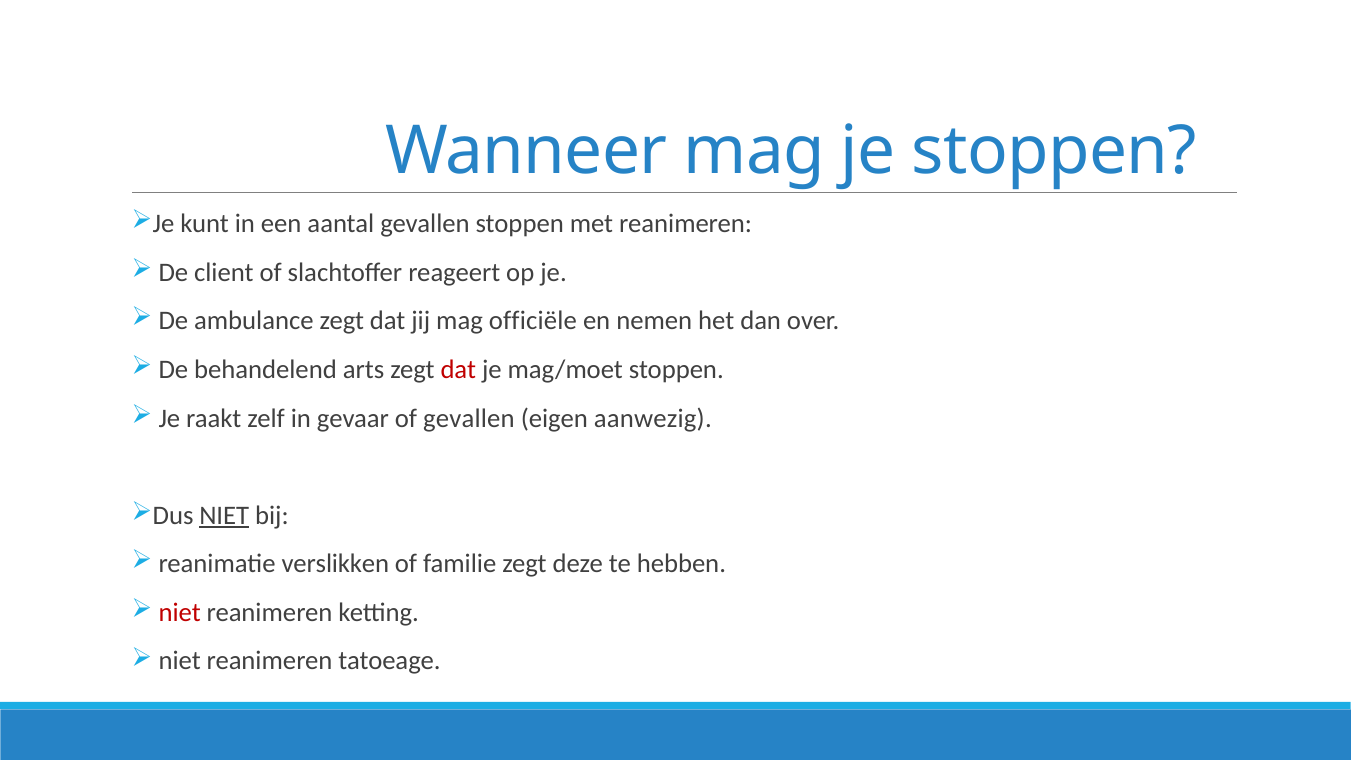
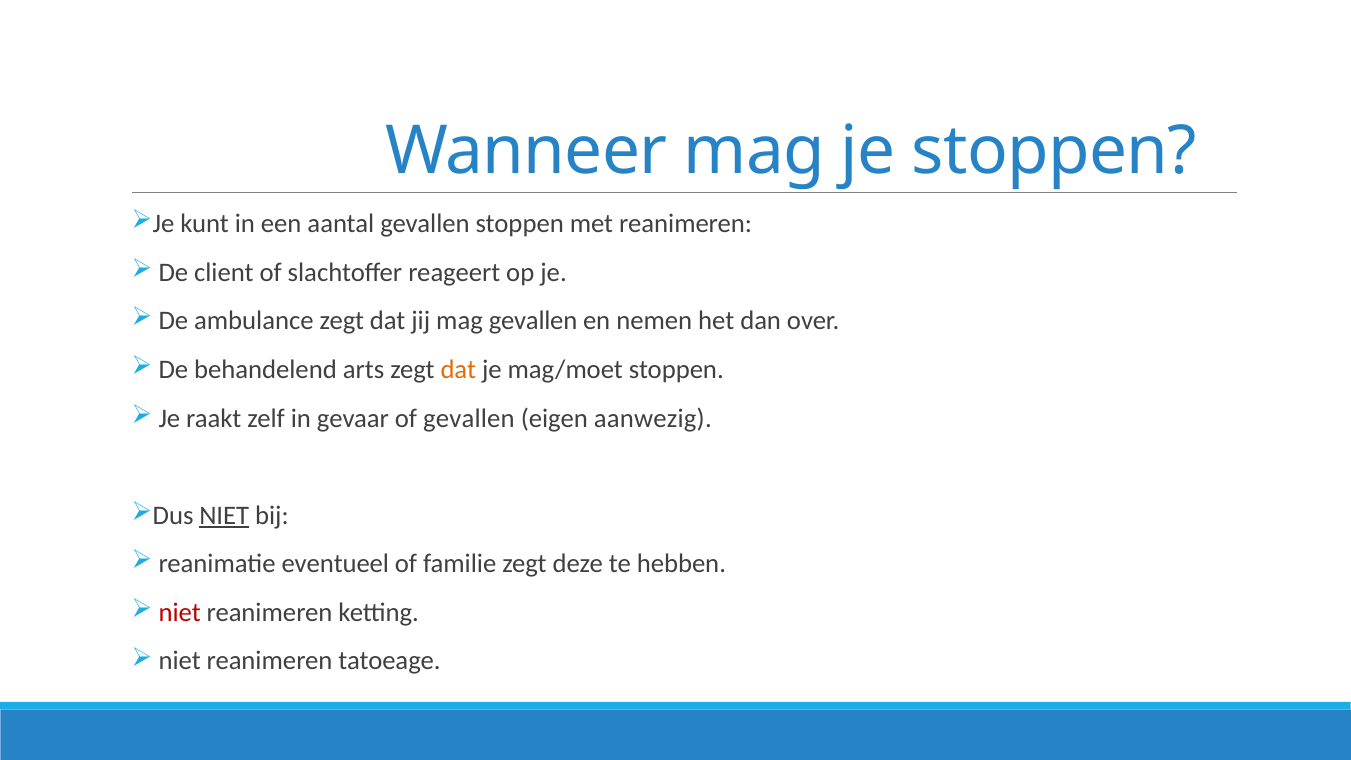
mag officiële: officiële -> gevallen
dat at (458, 370) colour: red -> orange
verslikken: verslikken -> eventueel
